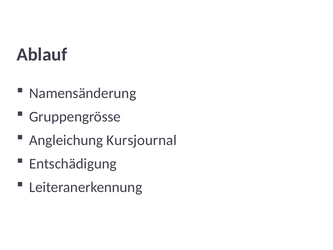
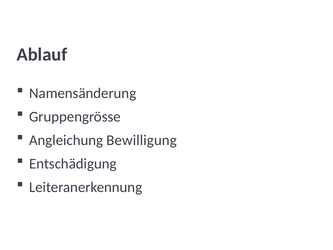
Kursjournal: Kursjournal -> Bewilligung
